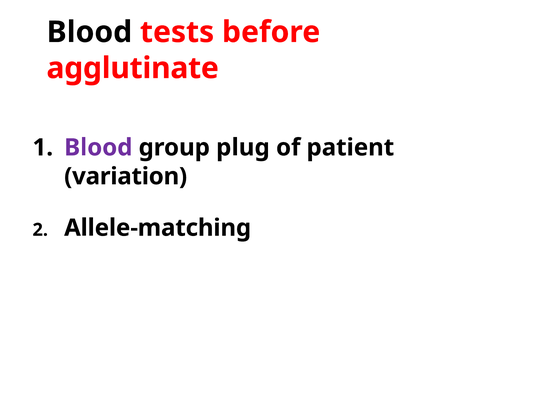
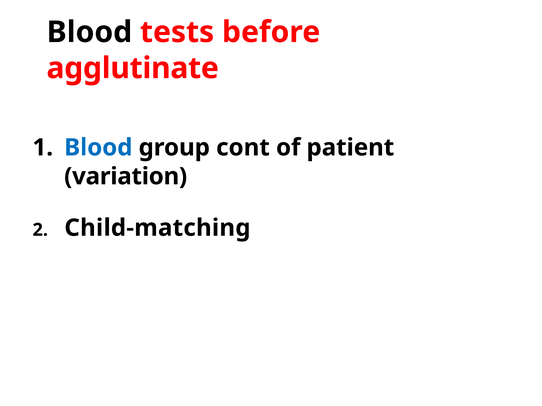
Blood at (98, 148) colour: purple -> blue
plug: plug -> cont
Allele-matching: Allele-matching -> Child-matching
